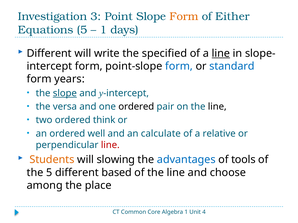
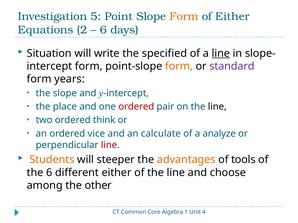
3: 3 -> 5
Equations 5: 5 -> 2
1 at (103, 30): 1 -> 6
Different at (49, 53): Different -> Situation
form at (179, 66) colour: blue -> orange
standard colour: blue -> purple
slope at (65, 93) underline: present -> none
versa: versa -> place
ordered at (136, 107) colour: black -> red
well: well -> vice
relative: relative -> analyze
slowing: slowing -> steeper
advantages colour: blue -> orange
the 5: 5 -> 6
different based: based -> either
place: place -> other
